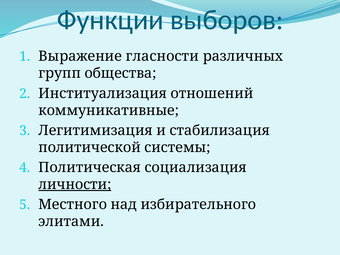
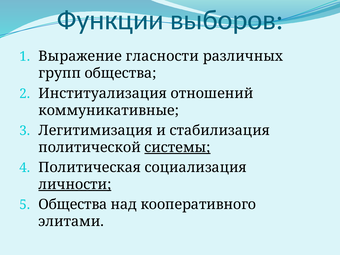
системы underline: none -> present
Местного at (73, 204): Местного -> Общества
избирательного: избирательного -> кооперативного
